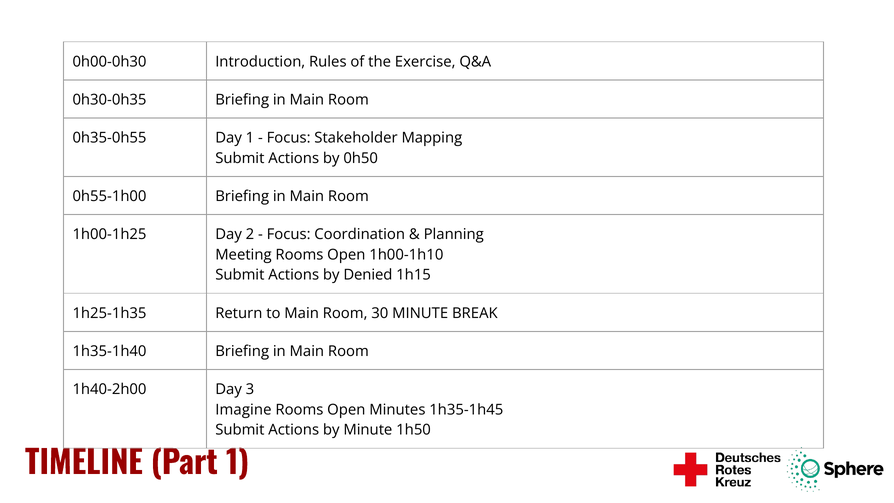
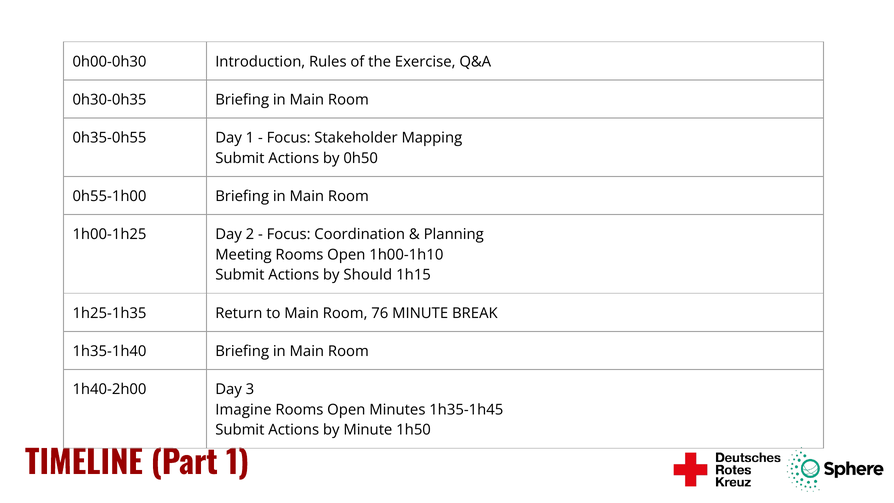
Denied: Denied -> Should
30: 30 -> 76
